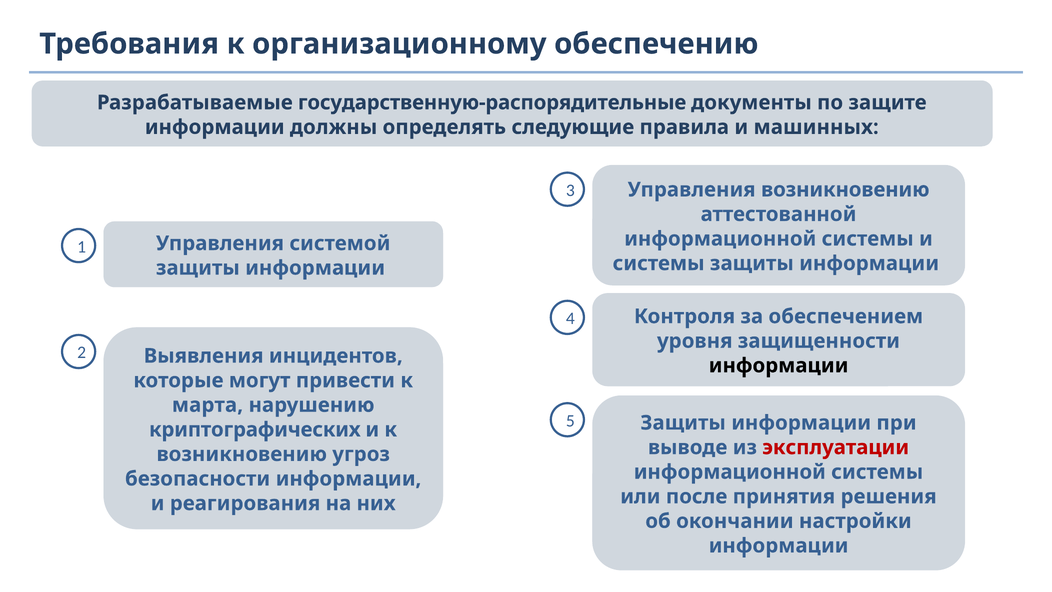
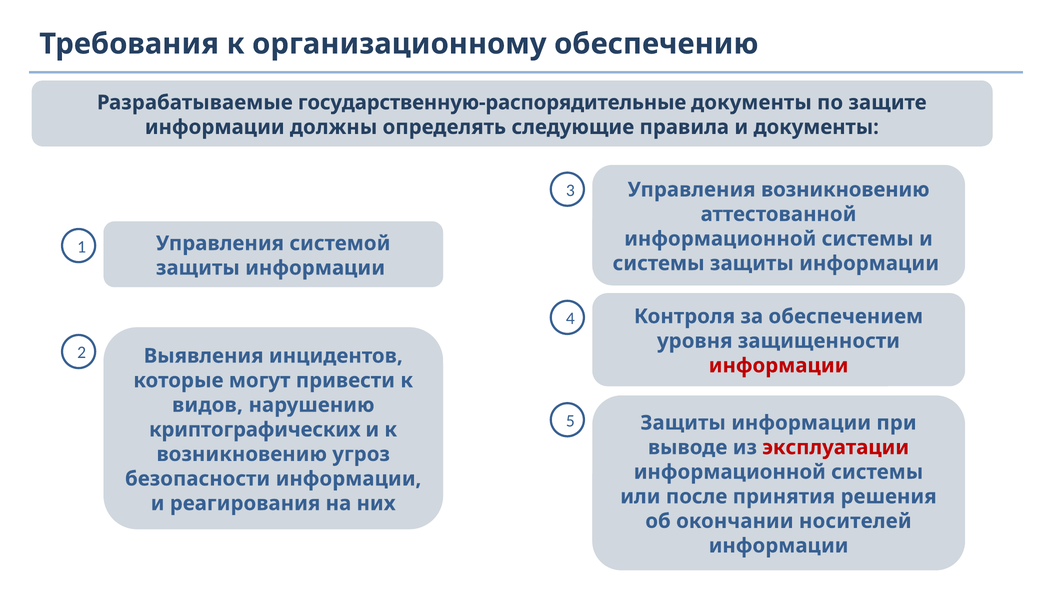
и машинных: машинных -> документы
информации at (779, 365) colour: black -> red
марта: марта -> видов
настройки: настройки -> носителей
